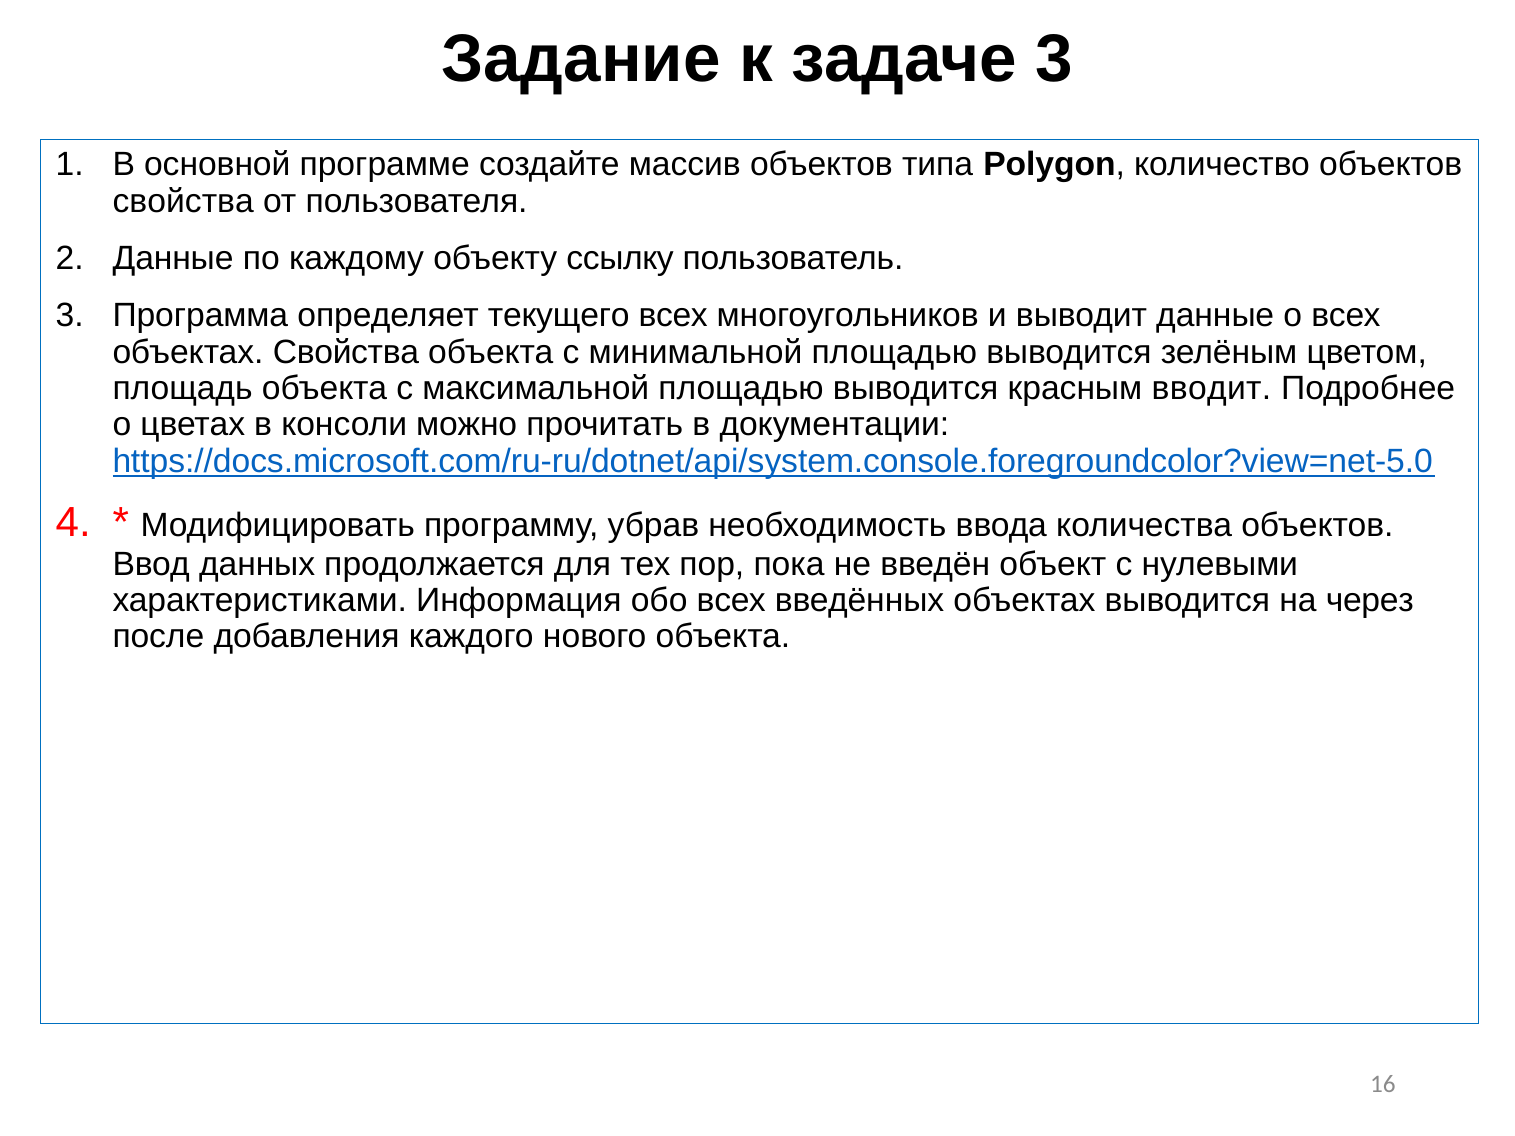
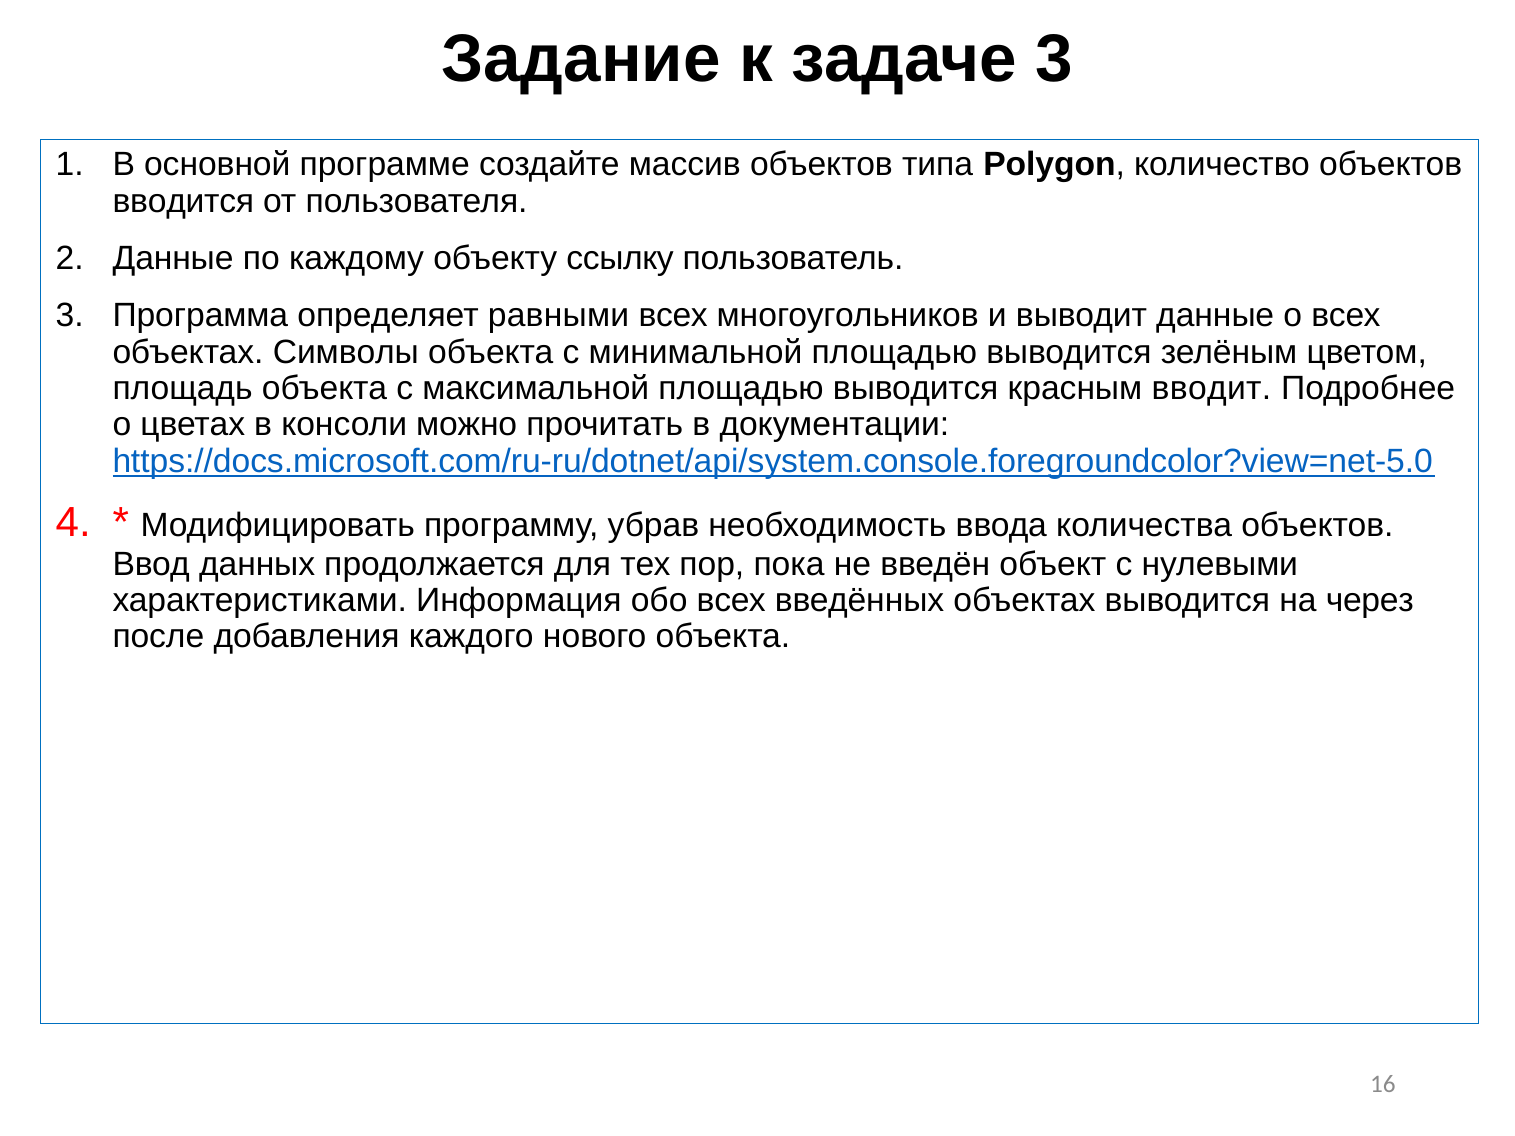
свойства at (183, 201): свойства -> вводится
текущего: текущего -> равными
объектах Свойства: Свойства -> Символы
